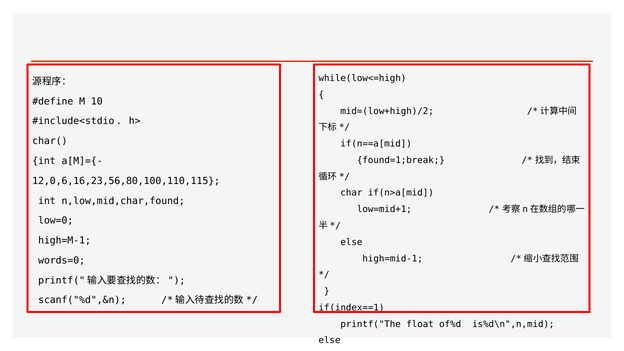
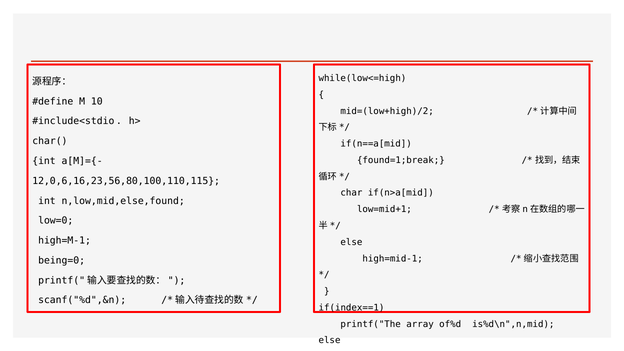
n,low,mid,char,found: n,low,mid,char,found -> n,low,mid,else,found
words=0: words=0 -> being=0
float: float -> array
